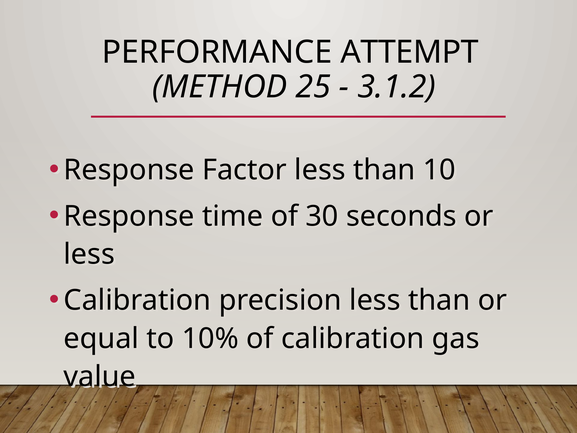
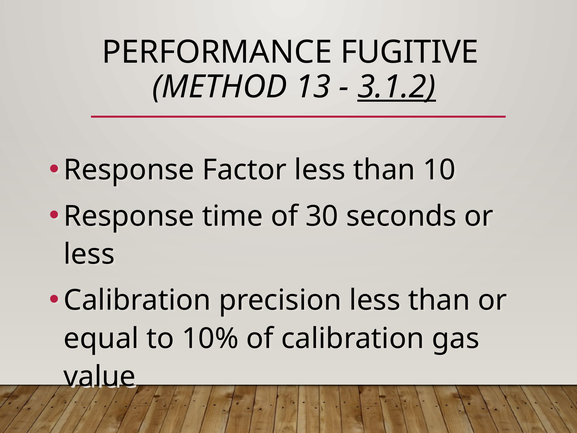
ATTEMPT: ATTEMPT -> FUGITIVE
25: 25 -> 13
3.1.2 underline: none -> present
